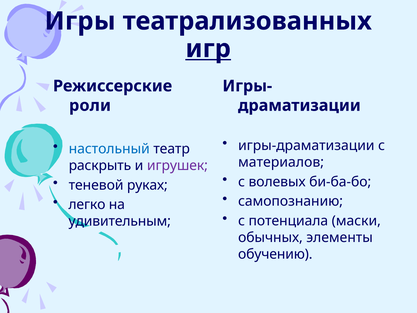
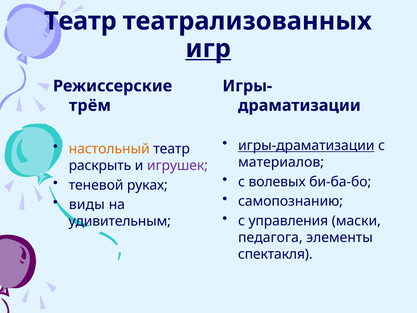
Игры at (80, 21): Игры -> Театр
роли: роли -> трём
игры-драматизации underline: none -> present
настольный colour: blue -> orange
легко: легко -> виды
потенциала: потенциала -> управления
обычных: обычных -> педагога
обучению: обучению -> спектакля
